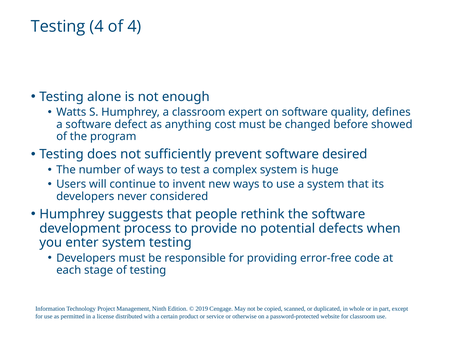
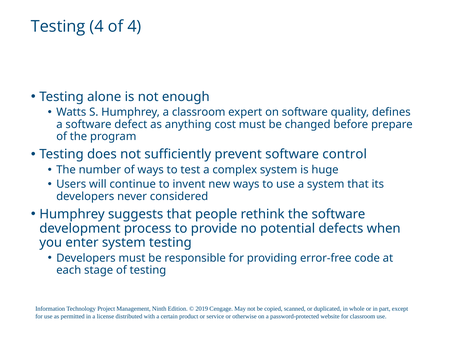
showed: showed -> prepare
desired: desired -> control
